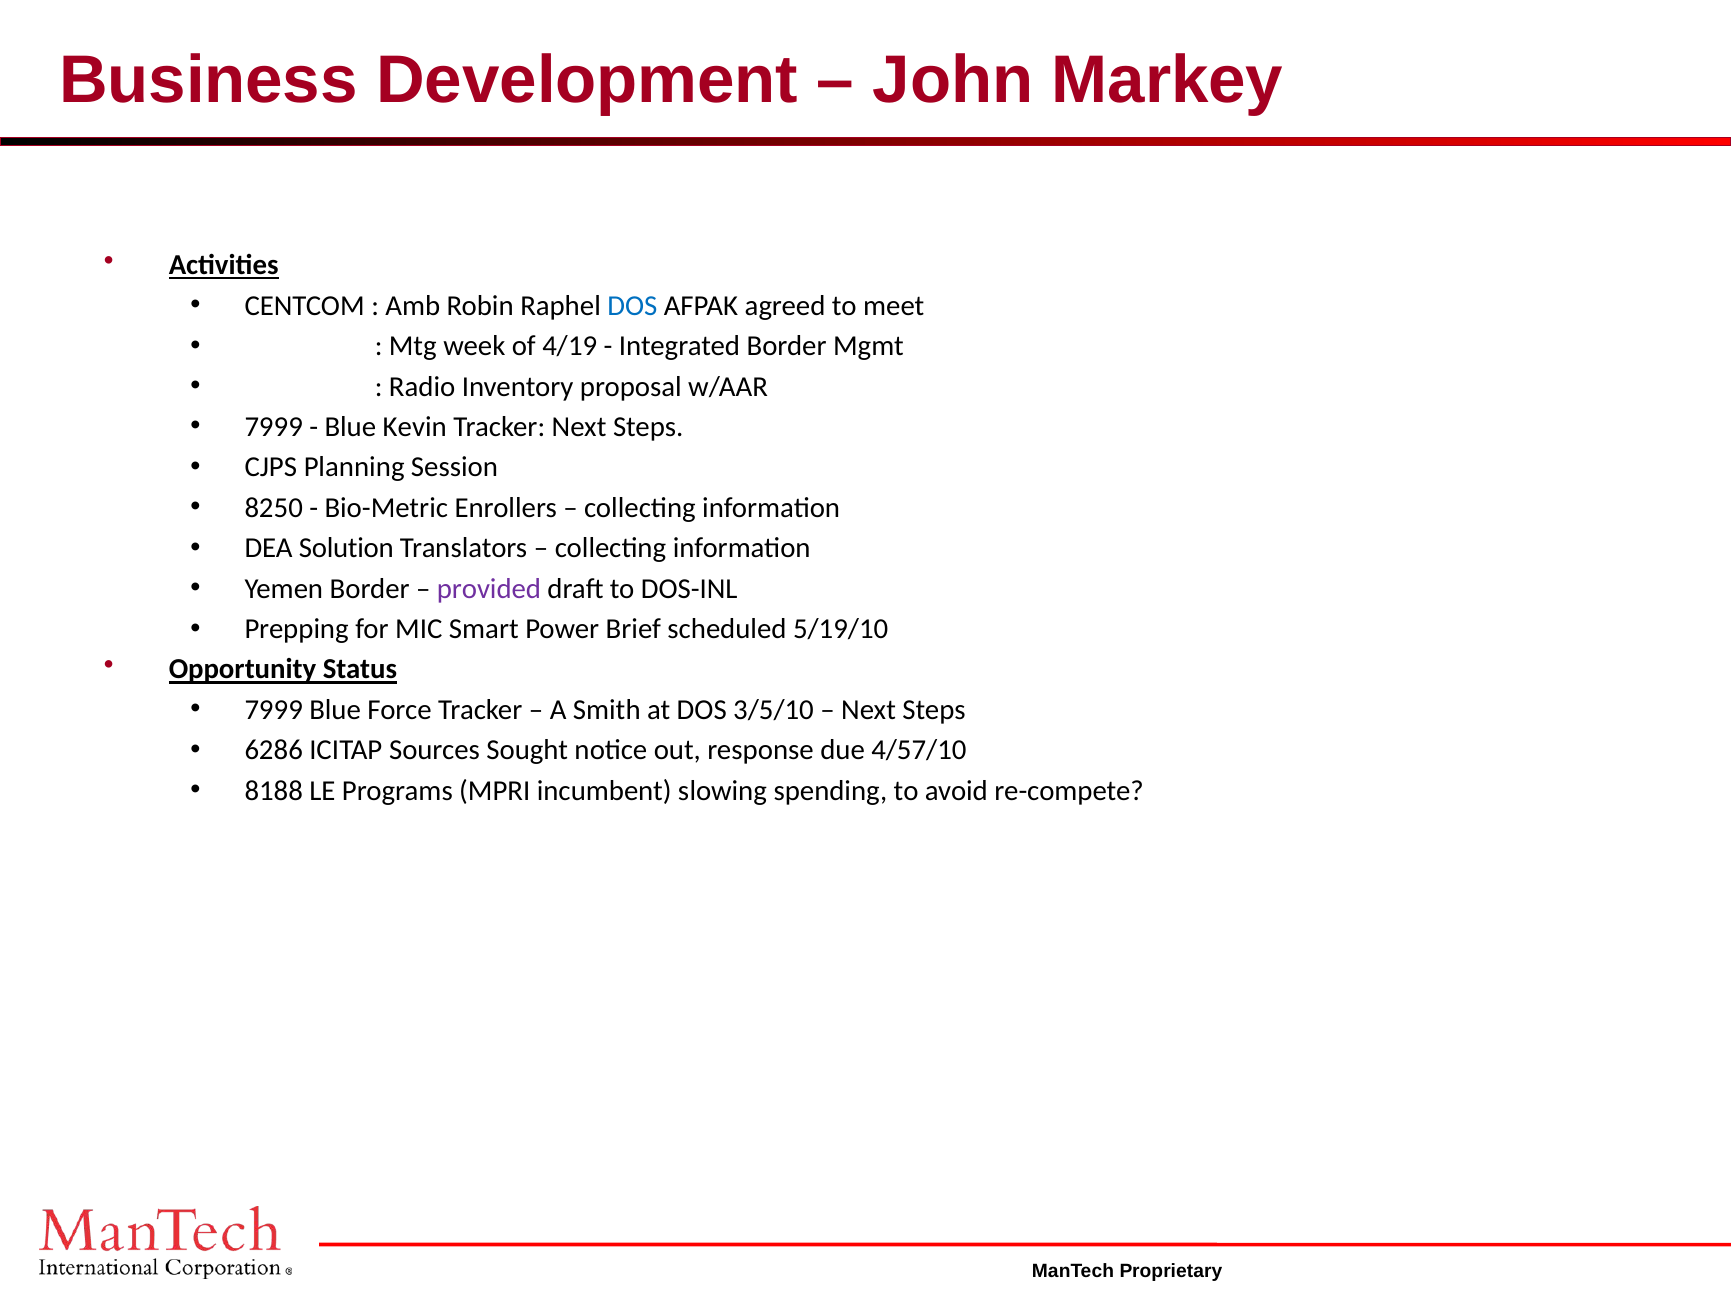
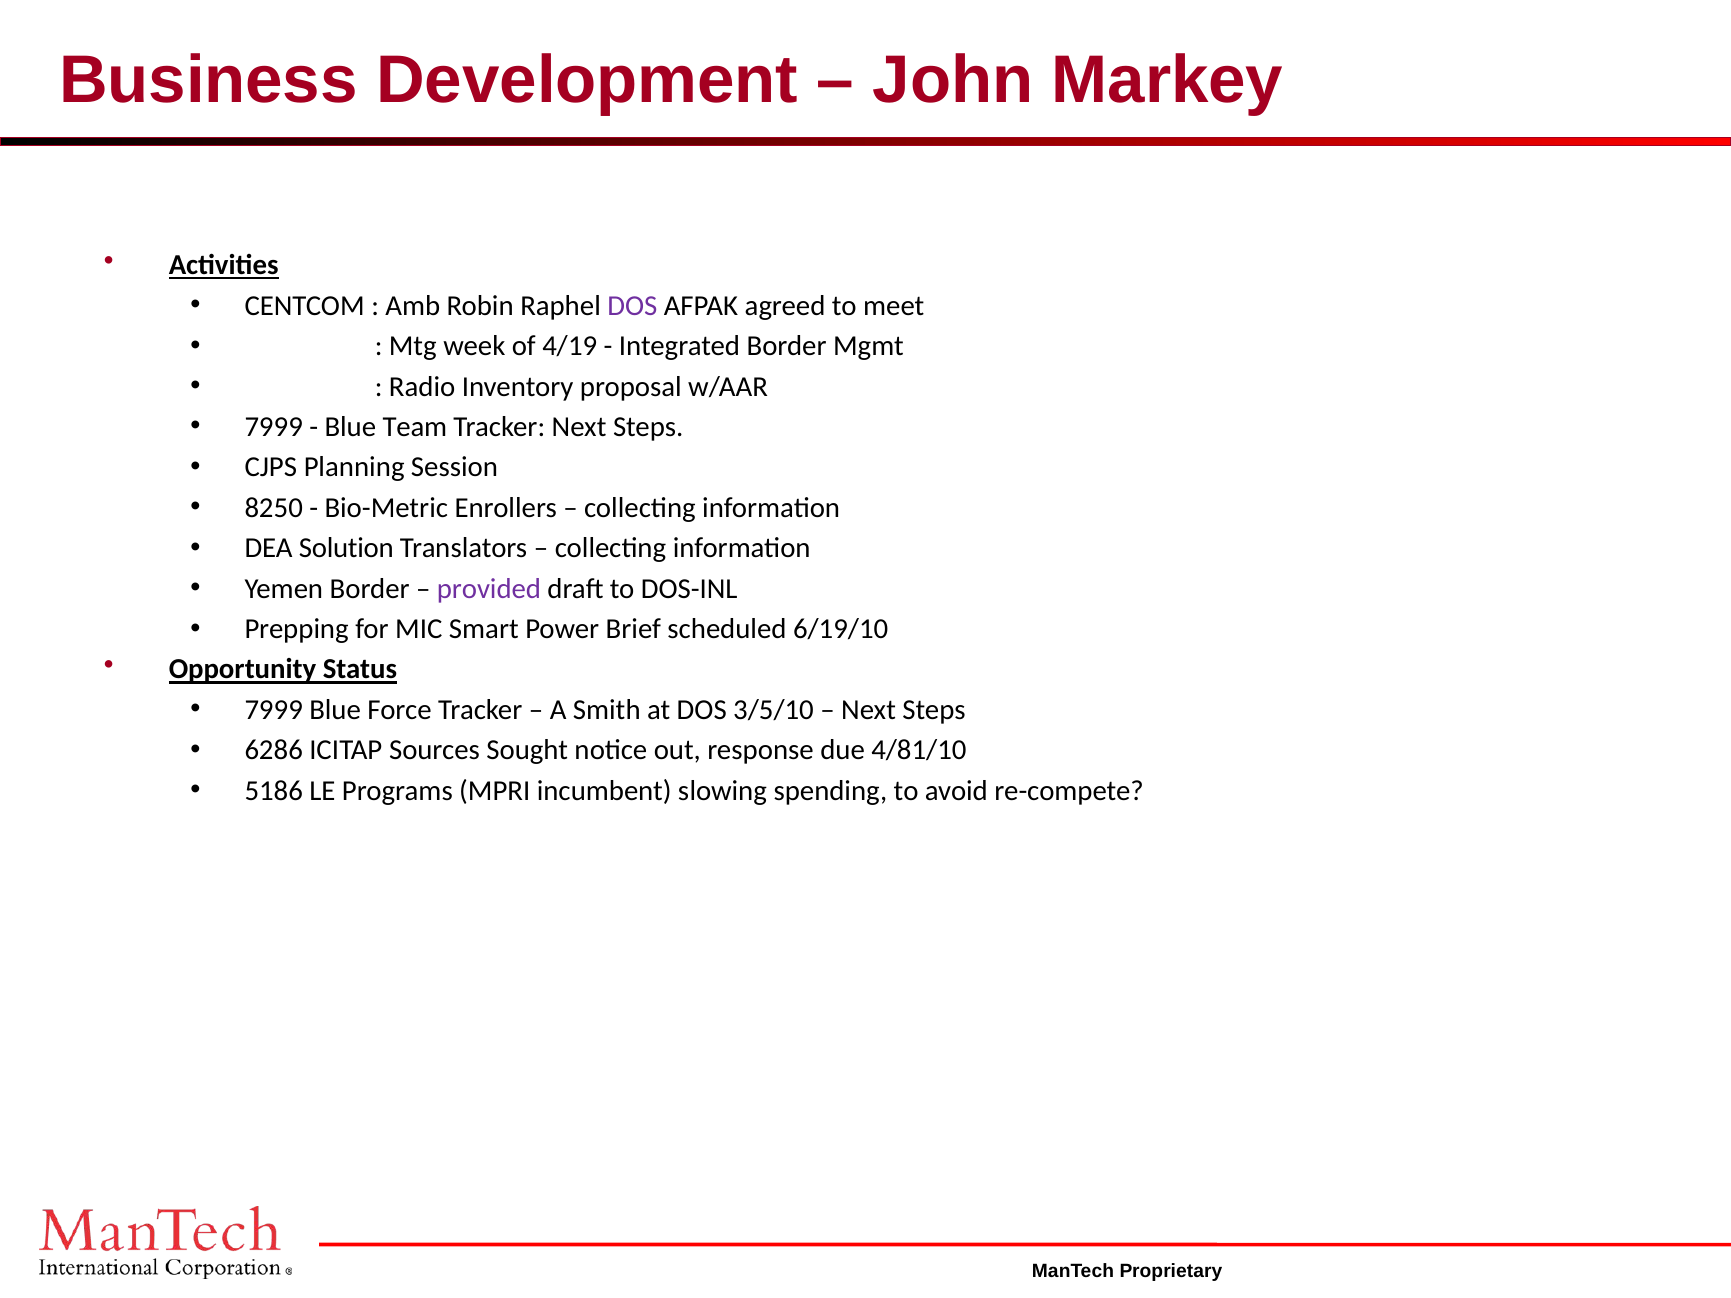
DOS at (632, 306) colour: blue -> purple
Kevin: Kevin -> Team
5/19/10: 5/19/10 -> 6/19/10
4/57/10: 4/57/10 -> 4/81/10
8188: 8188 -> 5186
